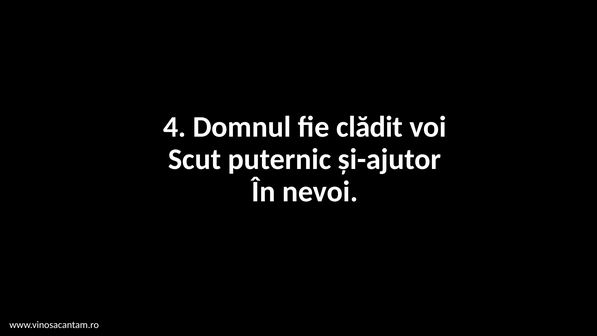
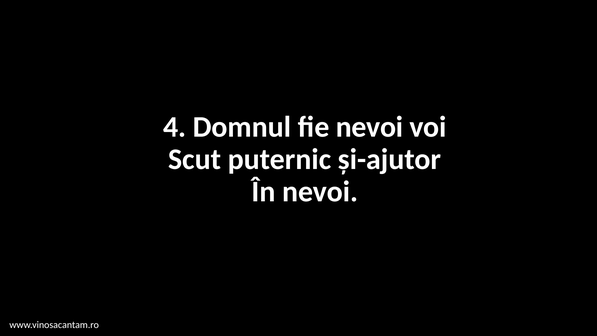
fie clădit: clădit -> nevoi
